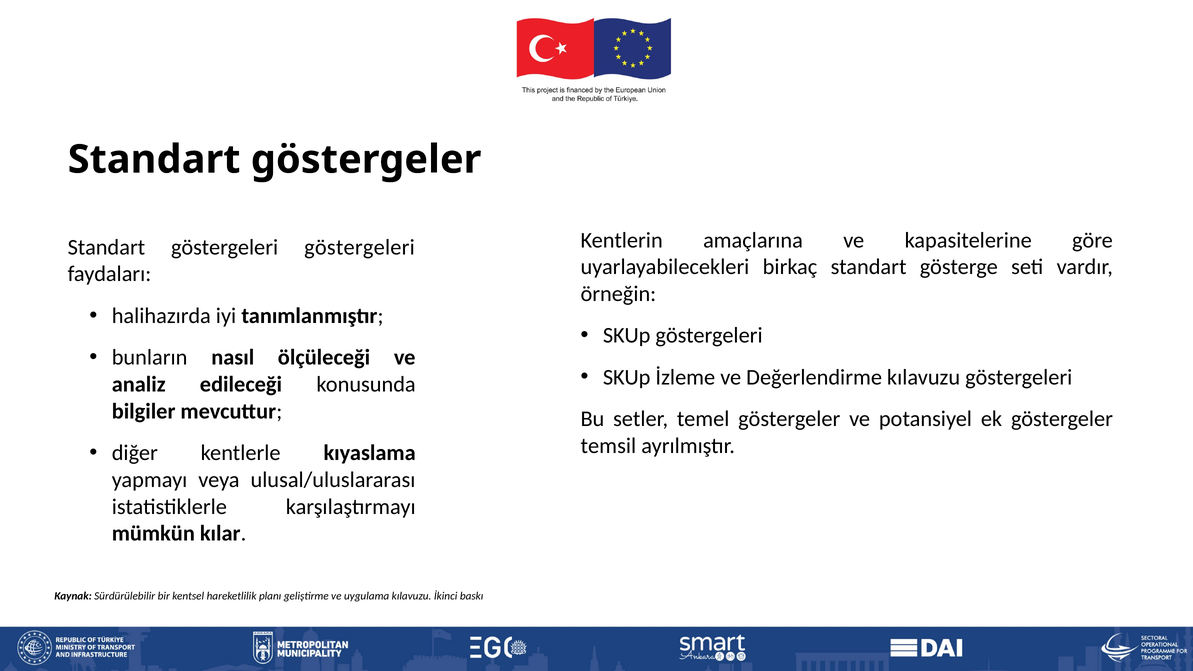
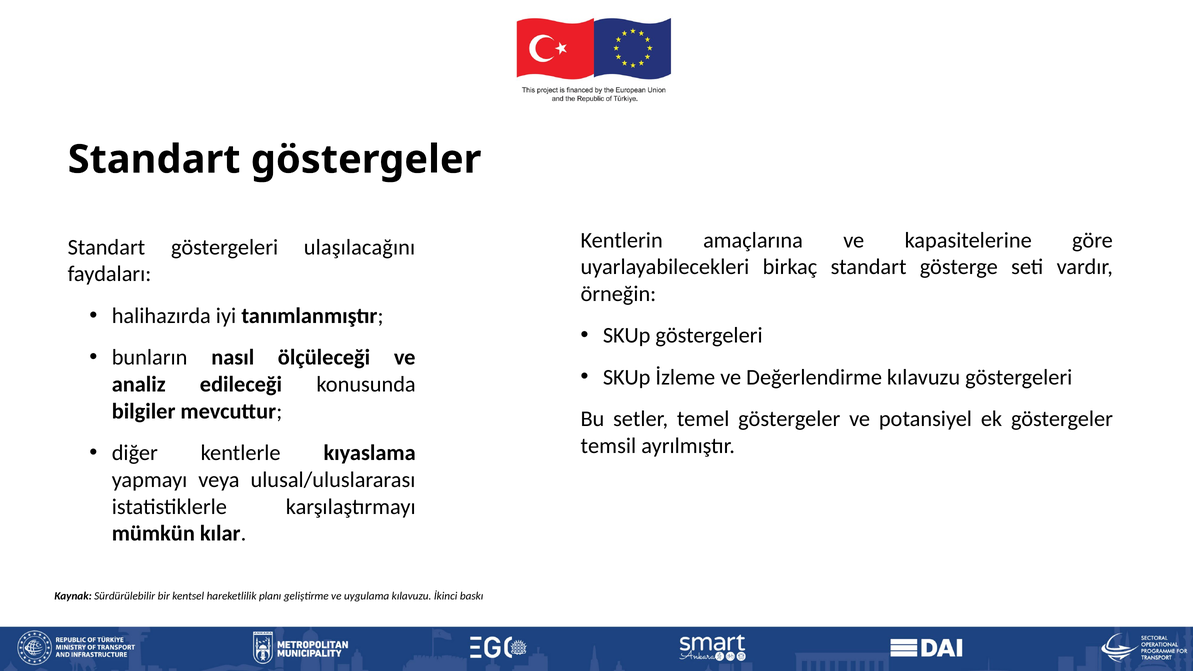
göstergeleri göstergeleri: göstergeleri -> ulaşılacağını
